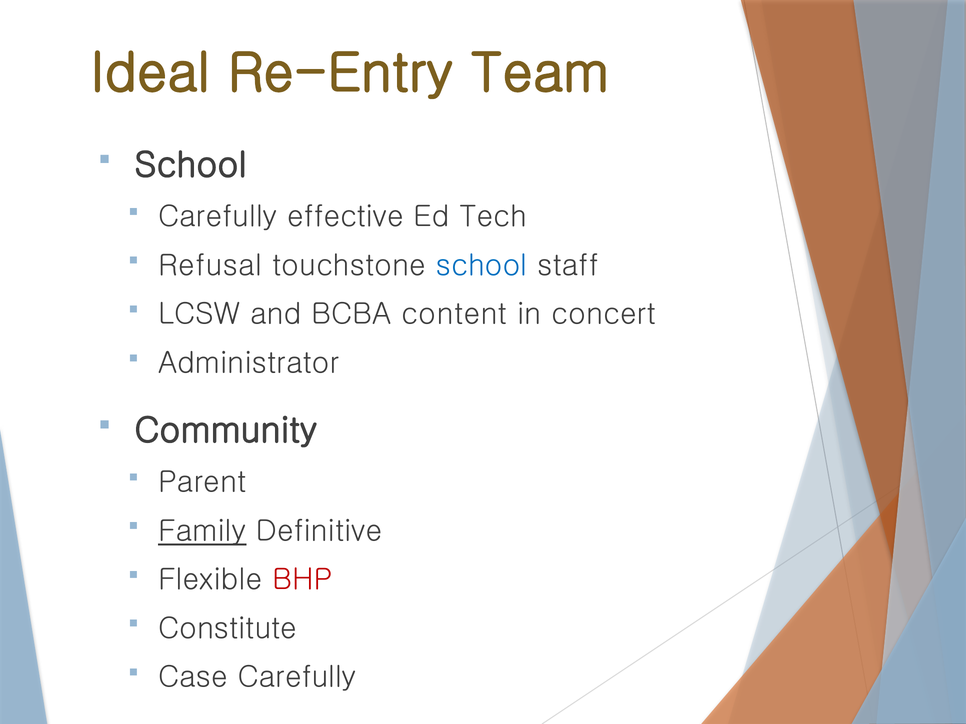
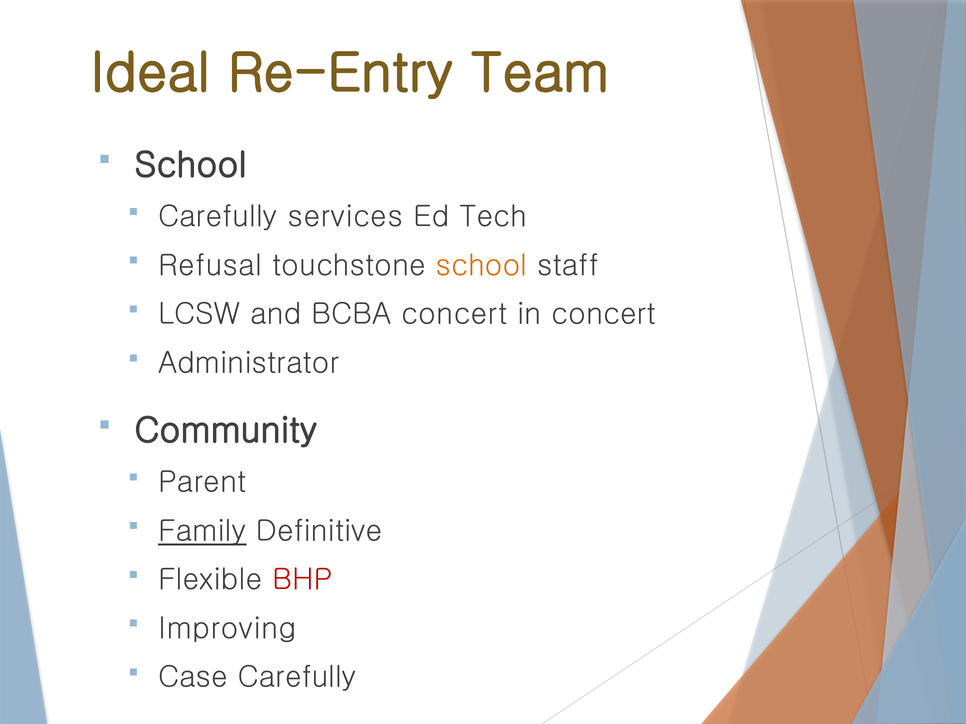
effective: effective -> services
school at (482, 266) colour: blue -> orange
BCBA content: content -> concert
Constitute: Constitute -> Improving
